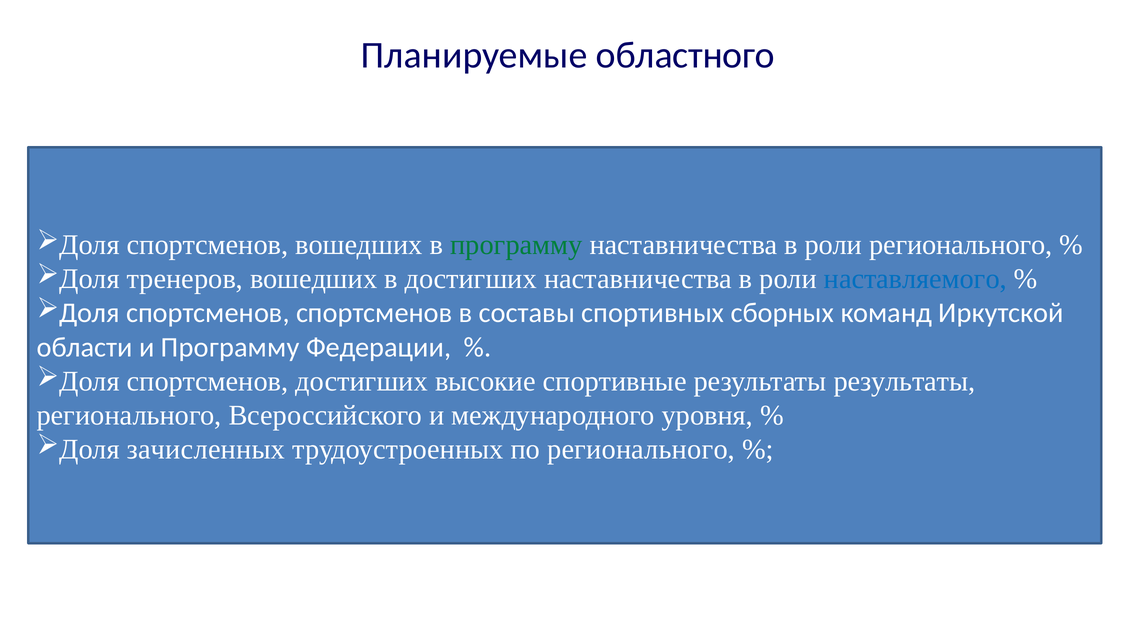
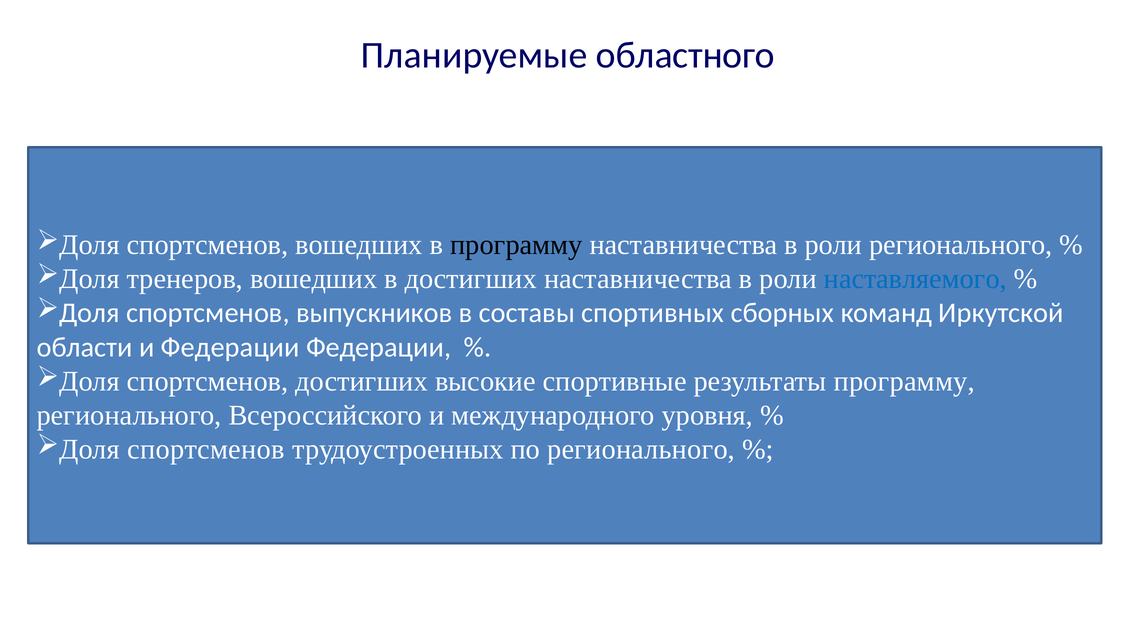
программу at (516, 245) colour: green -> black
спортсменов спортсменов: спортсменов -> выпускников
и Программу: Программу -> Федерации
результаты результаты: результаты -> программу
зачисленных at (206, 449): зачисленных -> спортсменов
